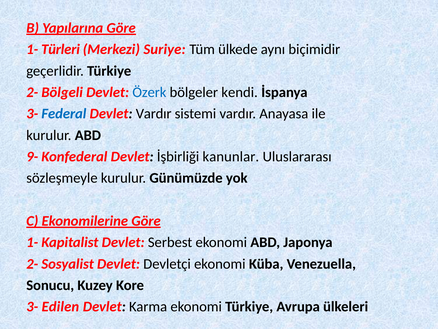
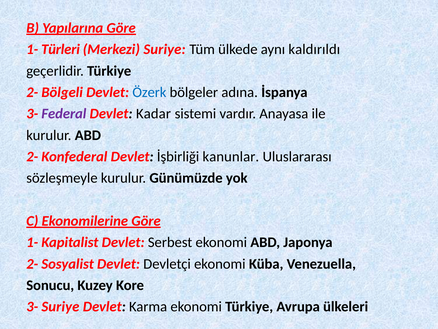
biçimidir: biçimidir -> kaldırıldı
kendi: kendi -> adına
Federal colour: blue -> purple
Devlet Vardır: Vardır -> Kadar
9- at (32, 156): 9- -> 2-
3- Edilen: Edilen -> Suriye
